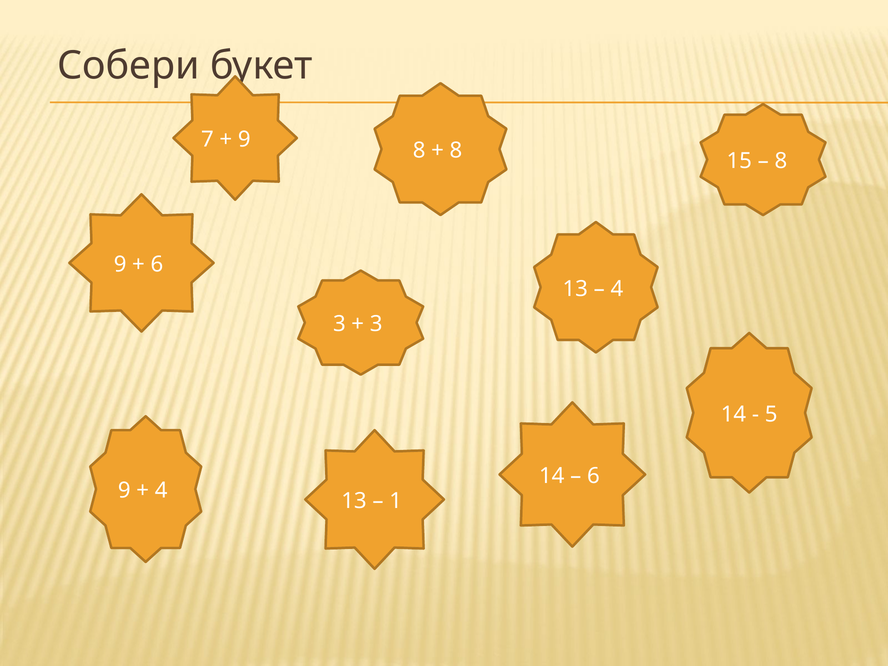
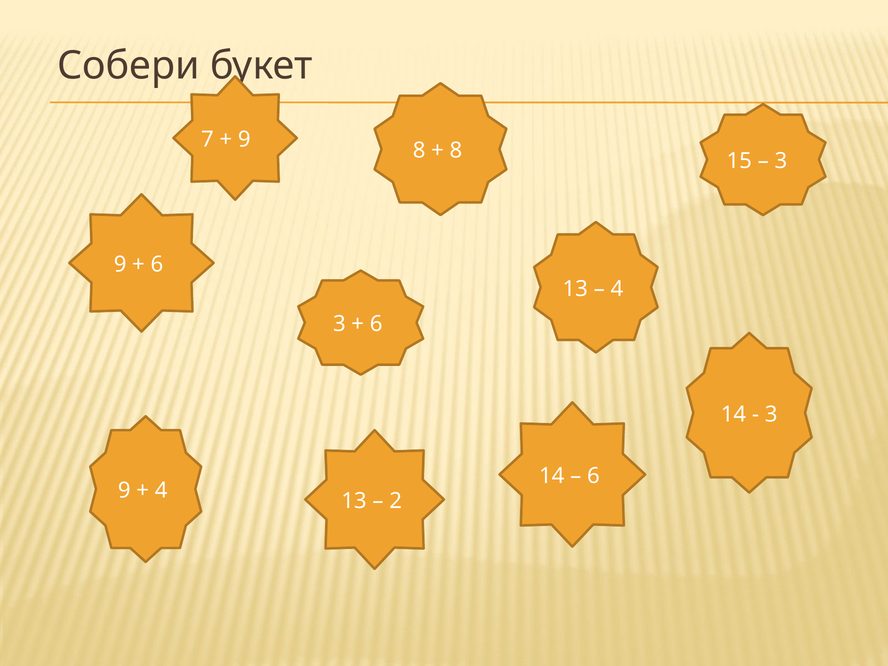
8 at (781, 161): 8 -> 3
3 at (376, 324): 3 -> 6
5 at (771, 414): 5 -> 3
1: 1 -> 2
